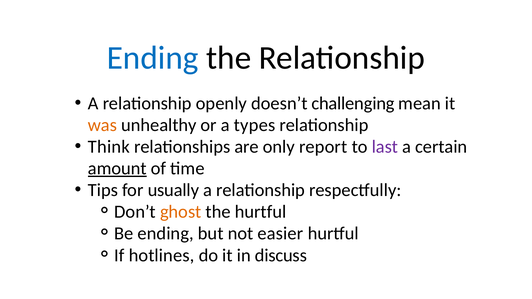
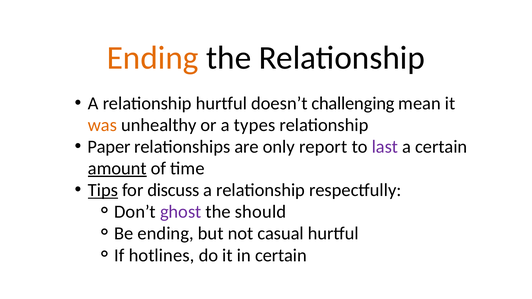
Ending at (153, 58) colour: blue -> orange
relationship openly: openly -> hurtful
Think: Think -> Paper
Tips underline: none -> present
usually: usually -> discuss
ghost colour: orange -> purple
the hurtful: hurtful -> should
easier: easier -> casual
in discuss: discuss -> certain
